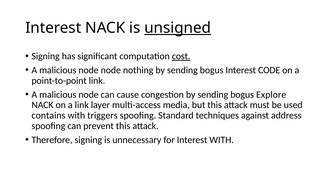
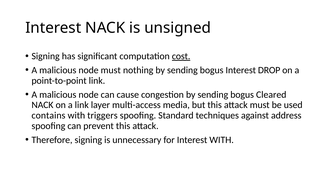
unsigned underline: present -> none
node node: node -> must
CODE: CODE -> DROP
Explore: Explore -> Cleared
